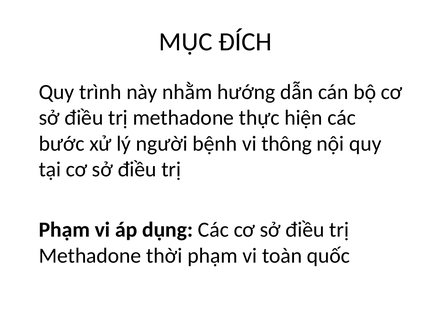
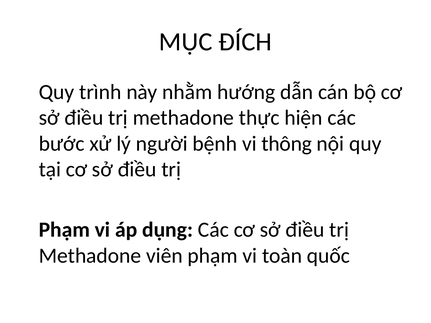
thời: thời -> viên
